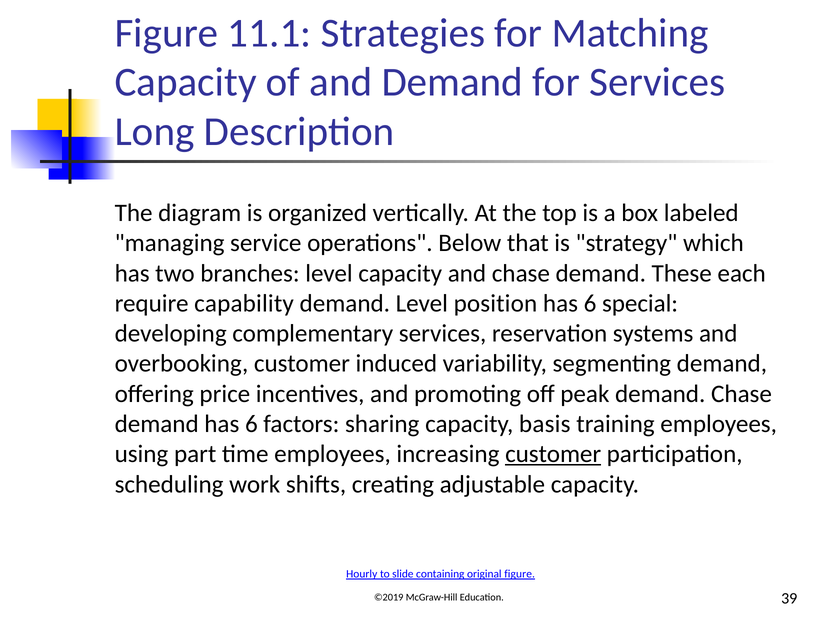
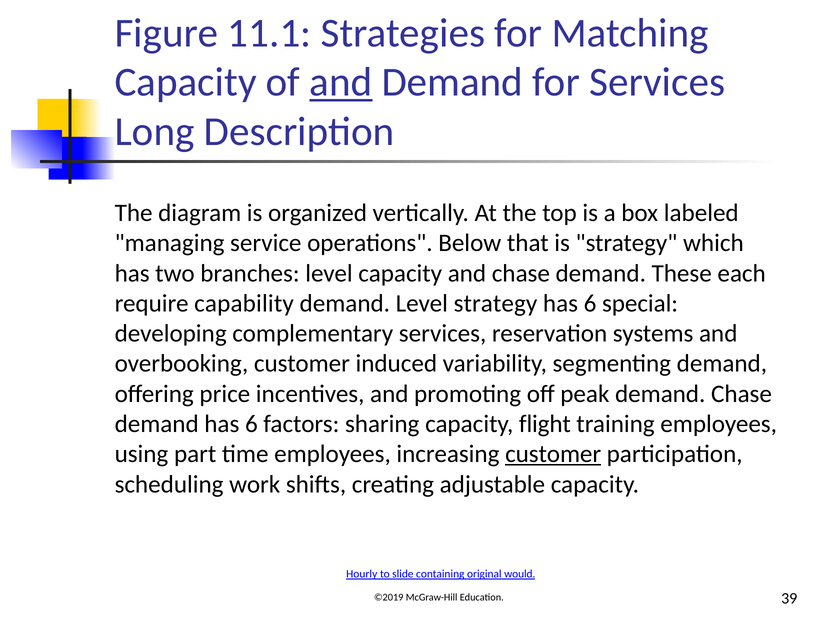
and at (341, 82) underline: none -> present
Level position: position -> strategy
basis: basis -> flight
original figure: figure -> would
